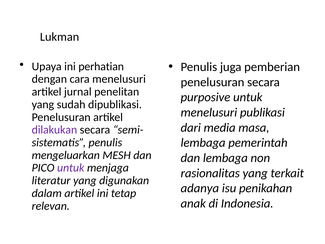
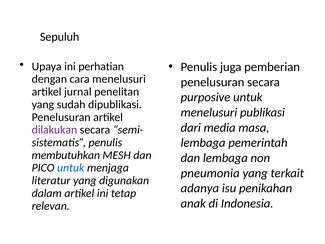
Lukman: Lukman -> Sepuluh
mengeluarkan: mengeluarkan -> membutuhkan
untuk at (71, 168) colour: purple -> blue
rasionalitas: rasionalitas -> pneumonia
